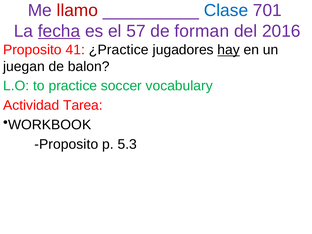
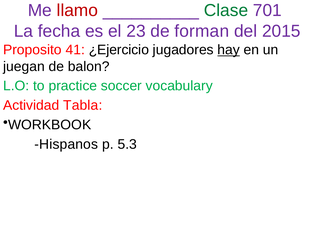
Clase colour: blue -> green
fecha underline: present -> none
57: 57 -> 23
2016: 2016 -> 2015
¿Practice: ¿Practice -> ¿Ejercicio
Tarea: Tarea -> Tabla
Proposito at (66, 144): Proposito -> Hispanos
